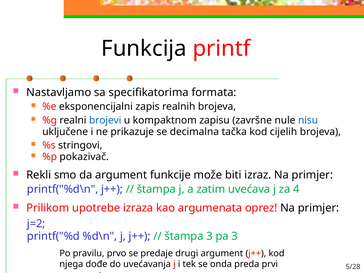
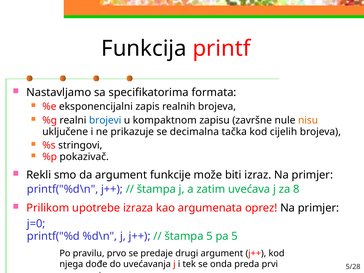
nisu colour: blue -> orange
4: 4 -> 8
j=2: j=2 -> j=0
štampa 3: 3 -> 5
pa 3: 3 -> 5
